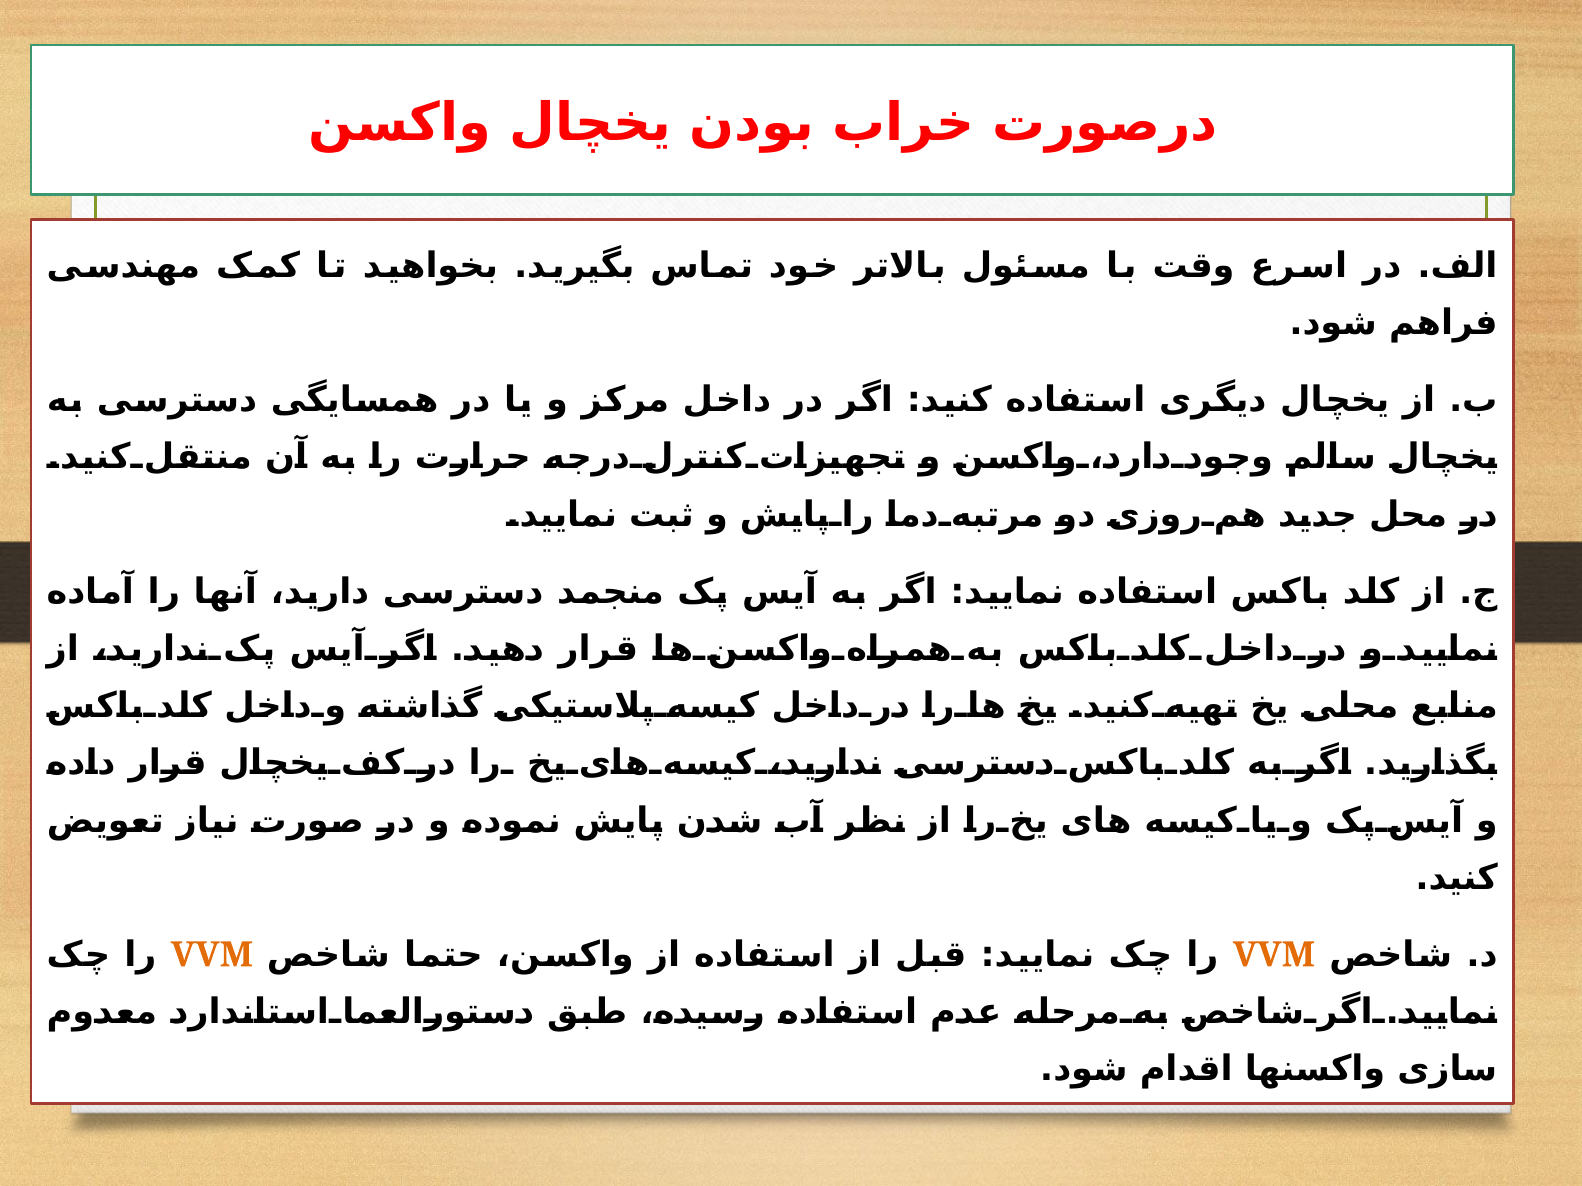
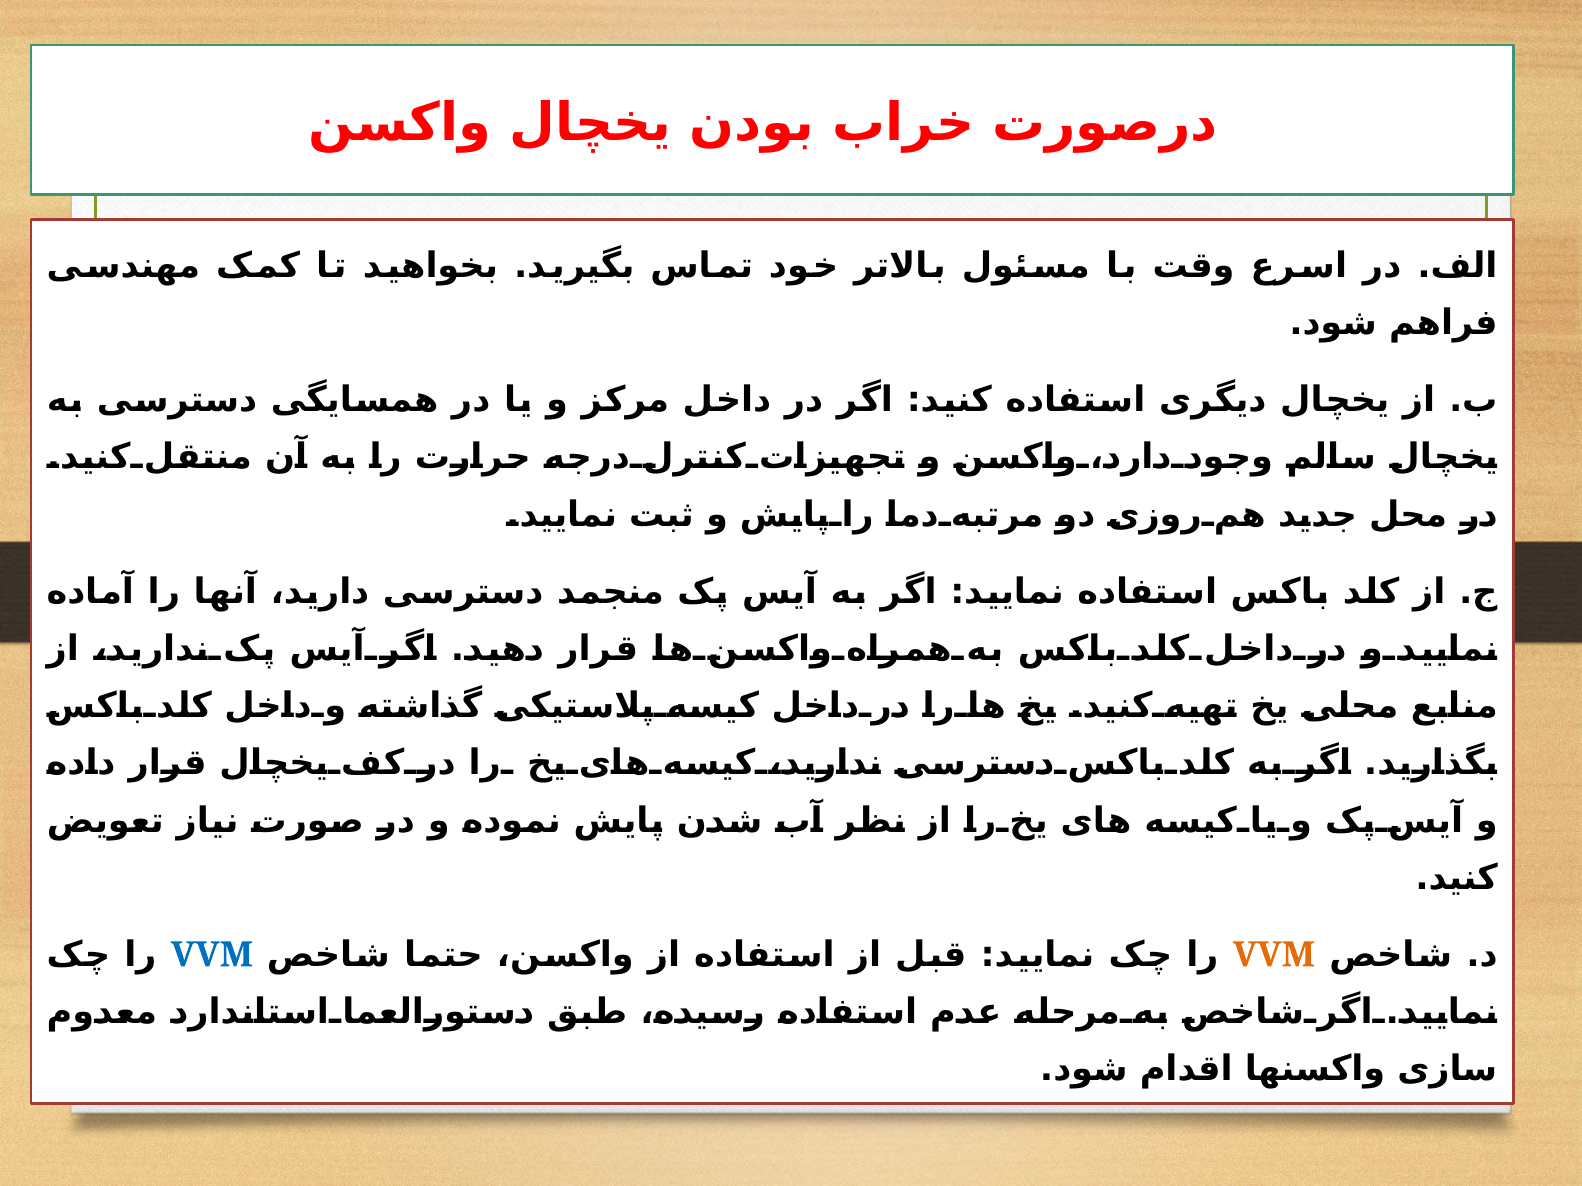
VVM at (212, 955) colour: orange -> blue
